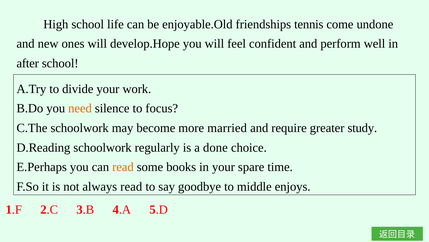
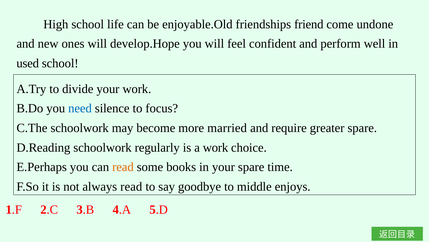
tennis: tennis -> friend
after: after -> used
need colour: orange -> blue
greater study: study -> spare
a done: done -> work
